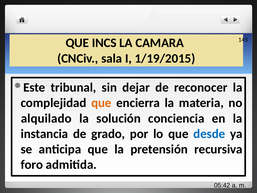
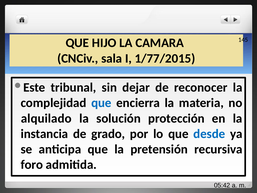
INCS: INCS -> HIJO
1/19/2015: 1/19/2015 -> 1/77/2015
que at (101, 103) colour: orange -> blue
conciencia: conciencia -> protección
